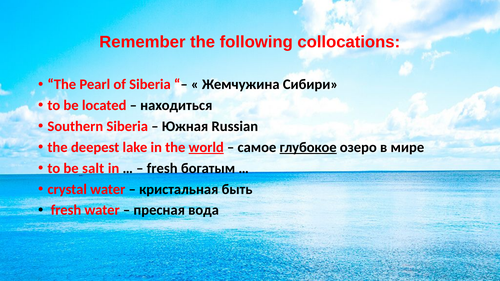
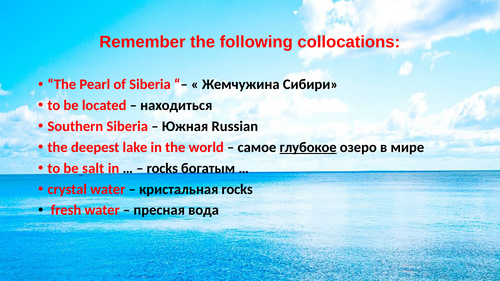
world underline: present -> none
fresh at (162, 168): fresh -> rocks
кристальная быть: быть -> rocks
